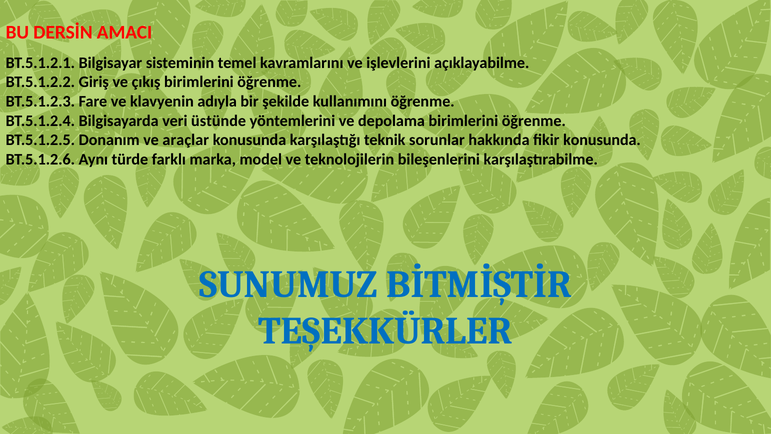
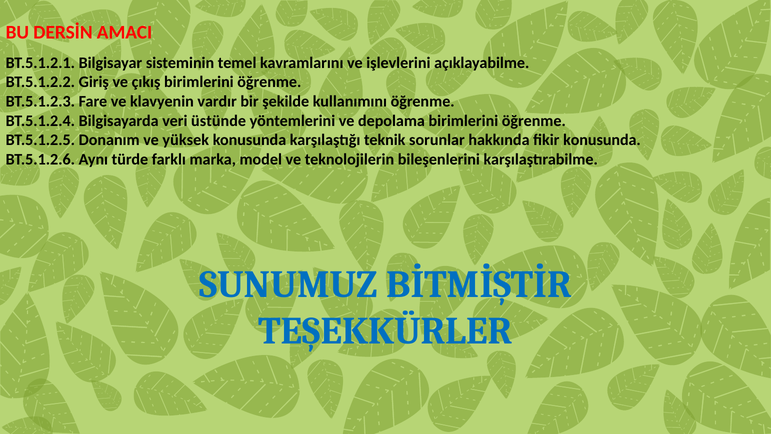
adıyla: adıyla -> vardır
araçlar: araçlar -> yüksek
